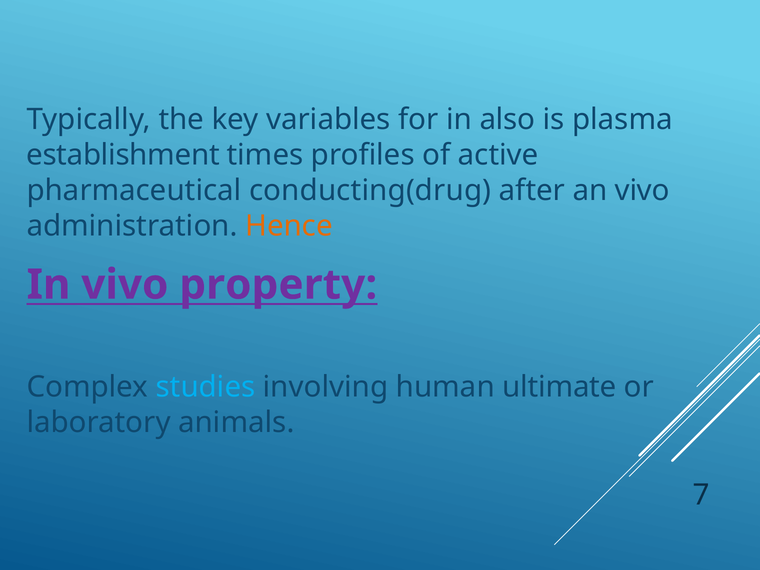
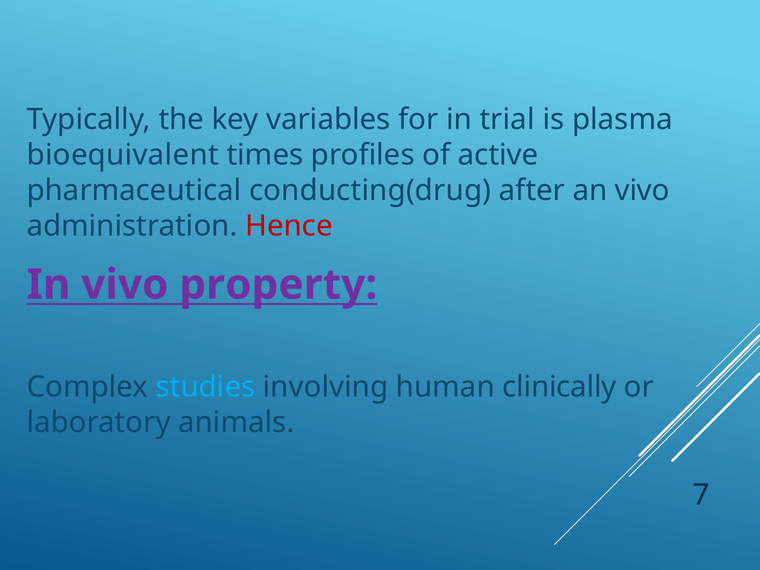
also: also -> trial
establishment: establishment -> bioequivalent
Hence colour: orange -> red
ultimate: ultimate -> clinically
